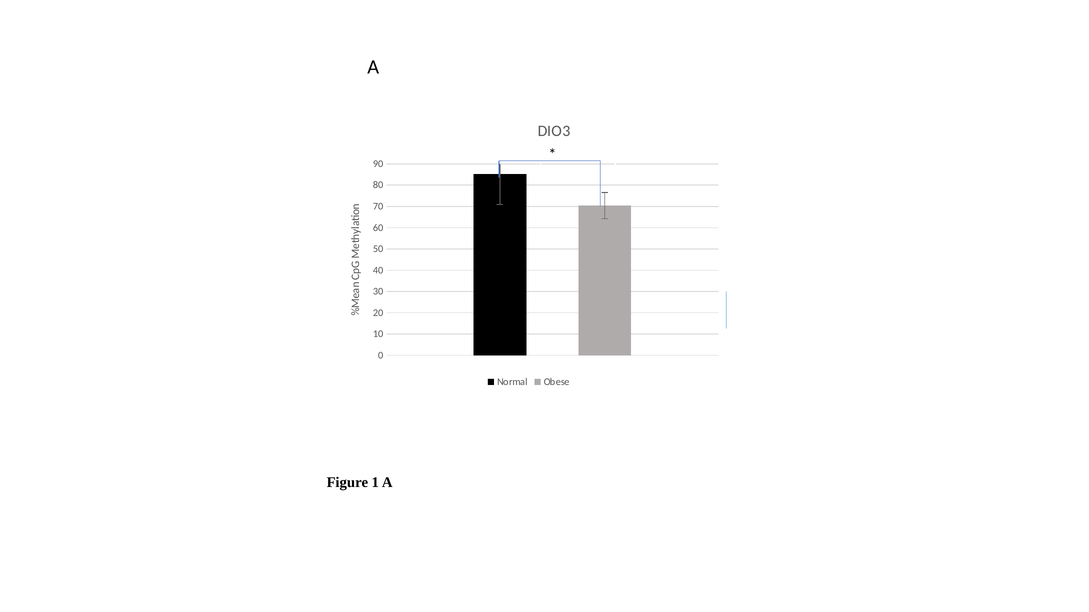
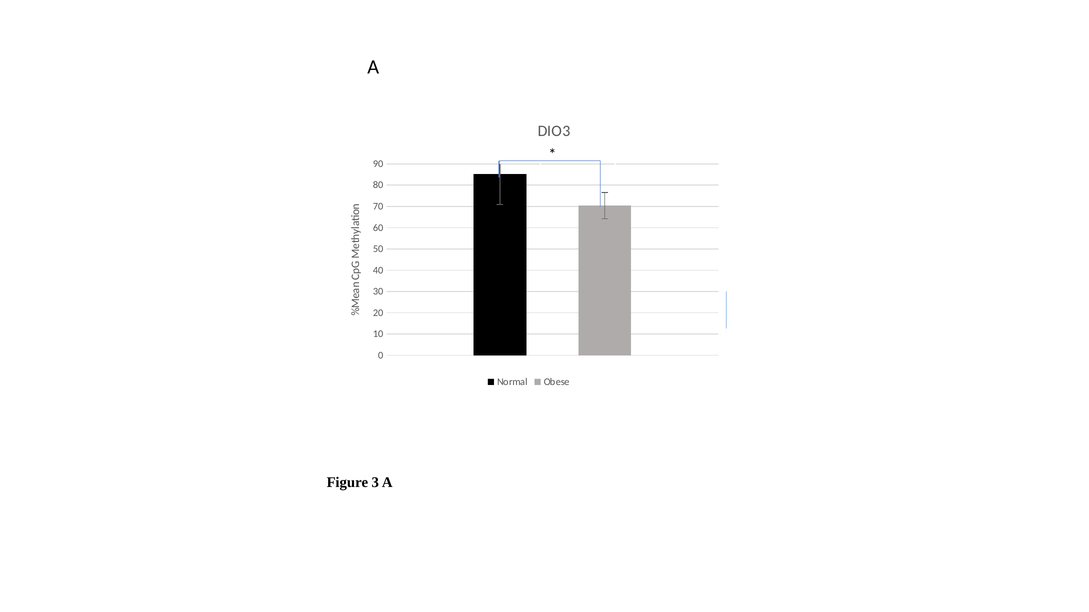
1: 1 -> 3
